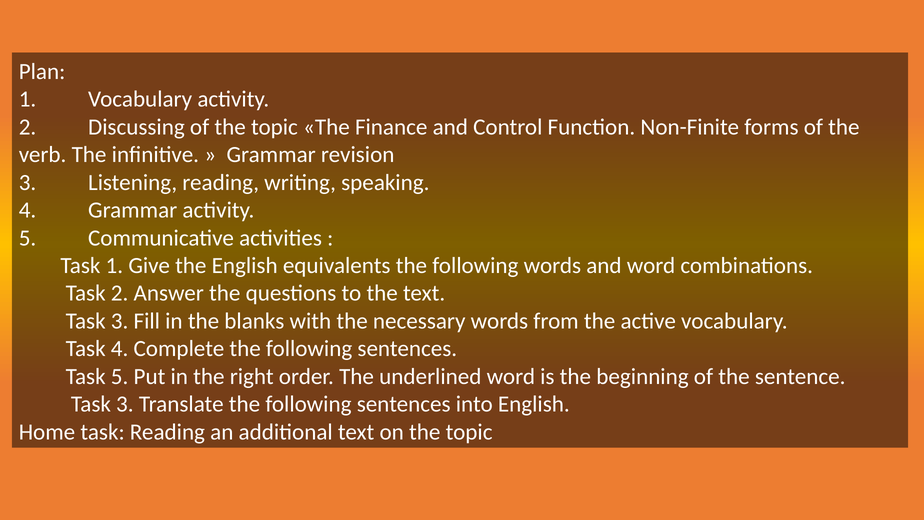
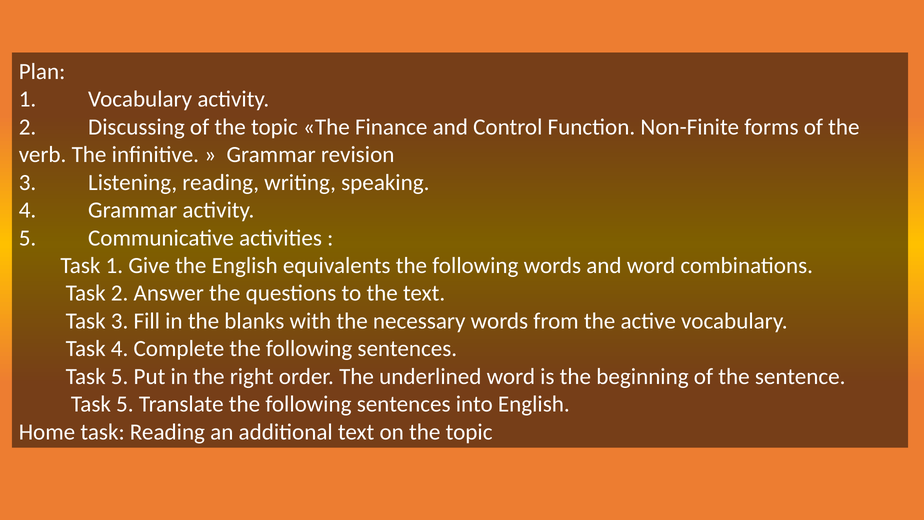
3 at (125, 404): 3 -> 5
